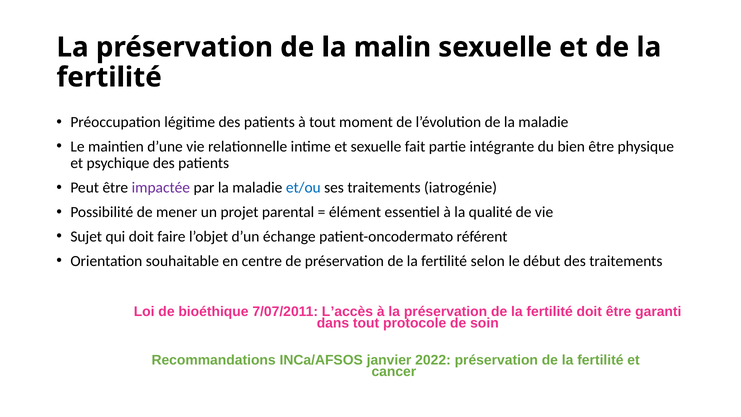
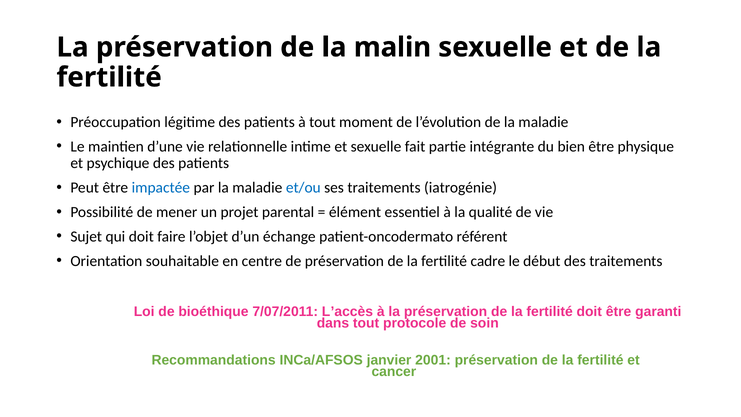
impactée colour: purple -> blue
selon: selon -> cadre
2022: 2022 -> 2001
